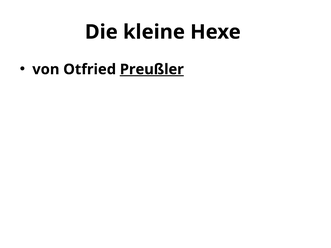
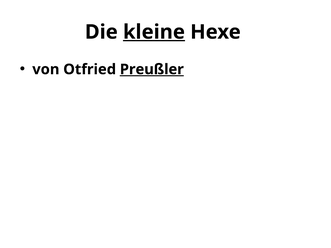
kleine underline: none -> present
